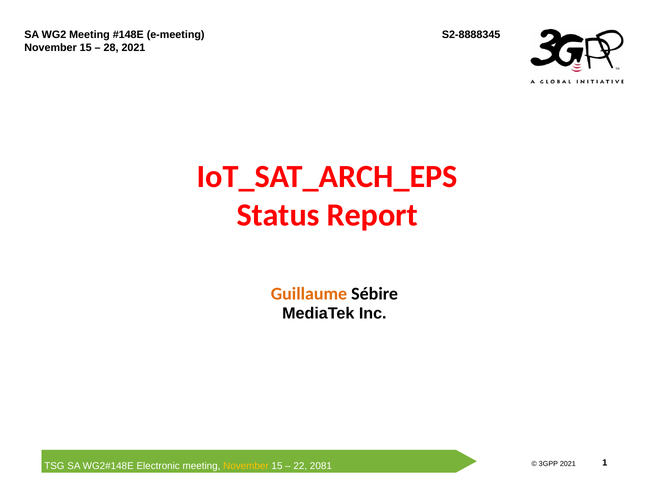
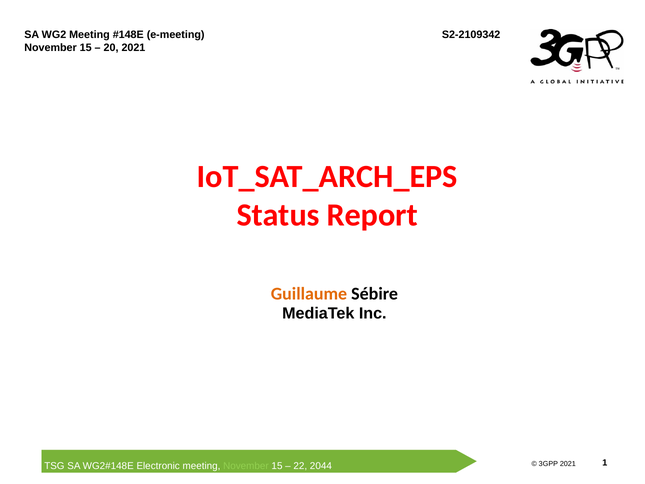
S2-8888345: S2-8888345 -> S2-2109342
28: 28 -> 20
November at (246, 466) colour: yellow -> light green
2081: 2081 -> 2044
